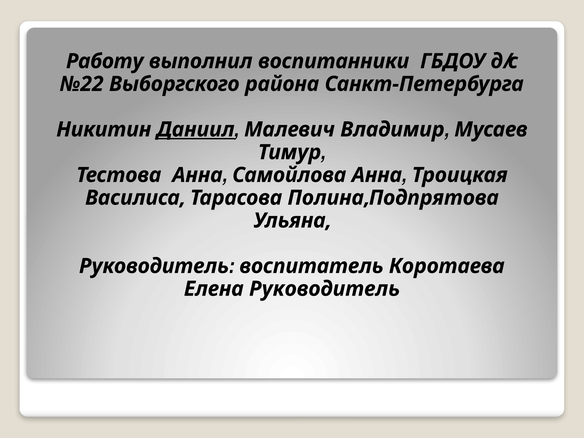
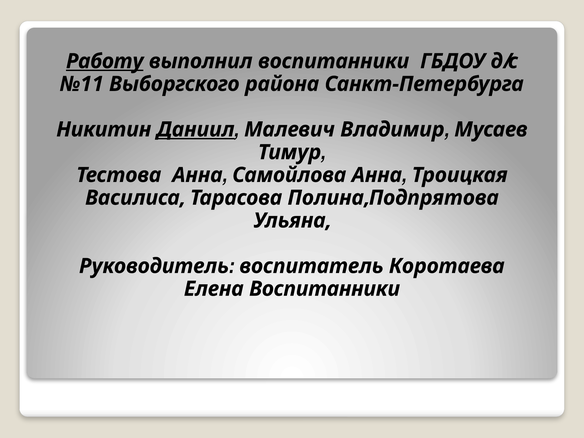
Работу underline: none -> present
№22: №22 -> №11
Елена Руководитель: Руководитель -> Воспитанники
